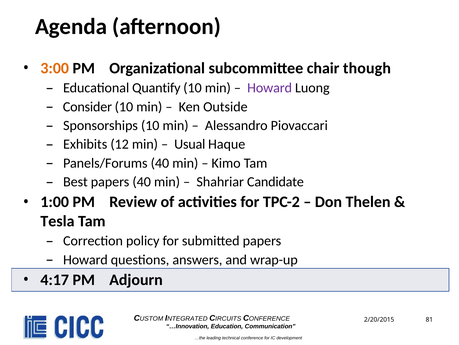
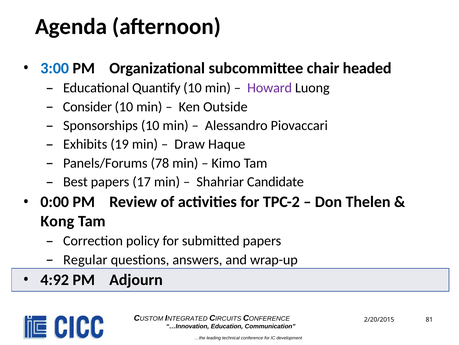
3:00 colour: orange -> blue
though: though -> headed
12: 12 -> 19
Usual: Usual -> Draw
Panels/Forums 40: 40 -> 78
papers 40: 40 -> 17
1:00: 1:00 -> 0:00
Tesla: Tesla -> Kong
Howard at (85, 259): Howard -> Regular
4:17: 4:17 -> 4:92
